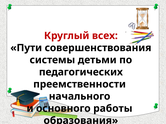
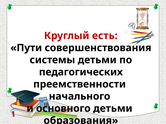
всех: всех -> есть
основного работы: работы -> детьми
